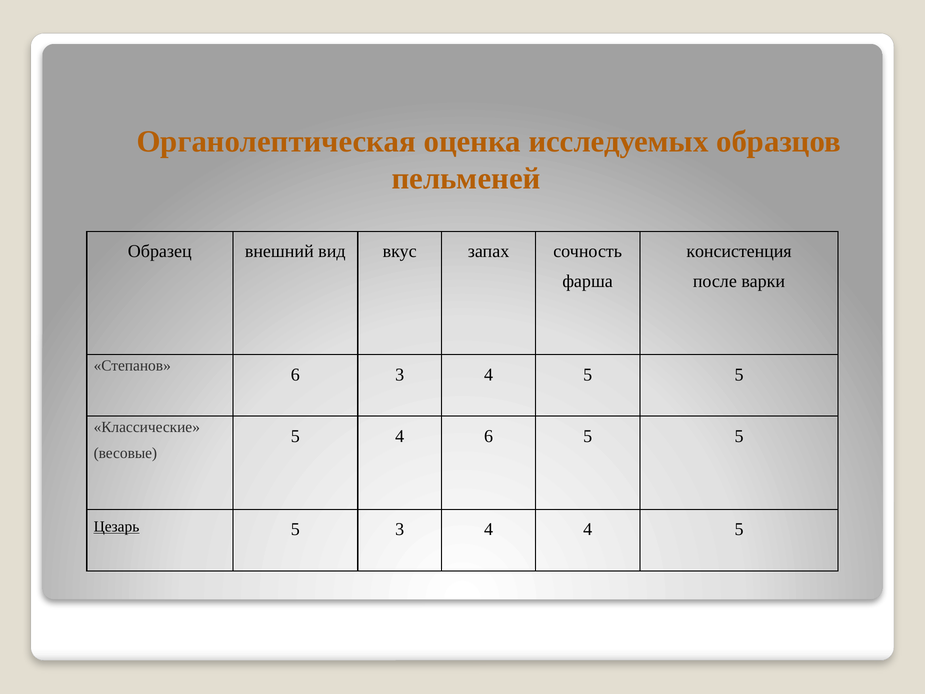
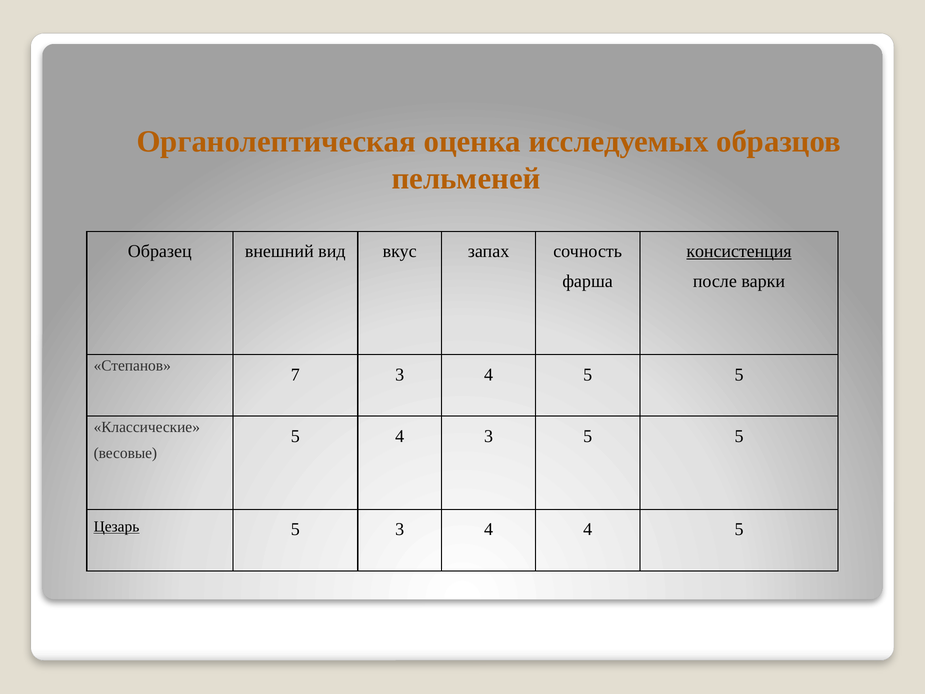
консистенция underline: none -> present
Степанов 6: 6 -> 7
4 6: 6 -> 3
